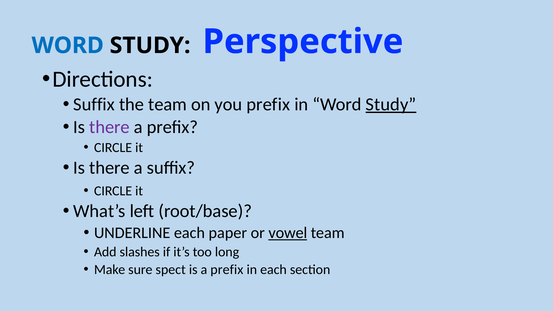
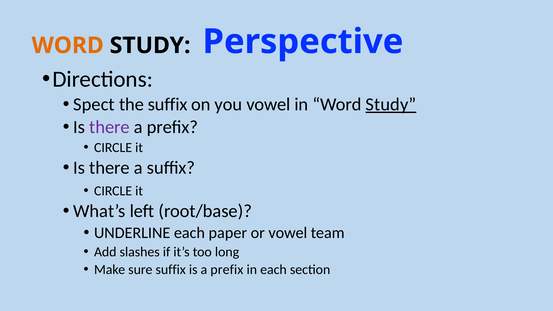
WORD at (68, 45) colour: blue -> orange
Suffix at (94, 104): Suffix -> Spect
the team: team -> suffix
you prefix: prefix -> vowel
vowel at (288, 233) underline: present -> none
sure spect: spect -> suffix
